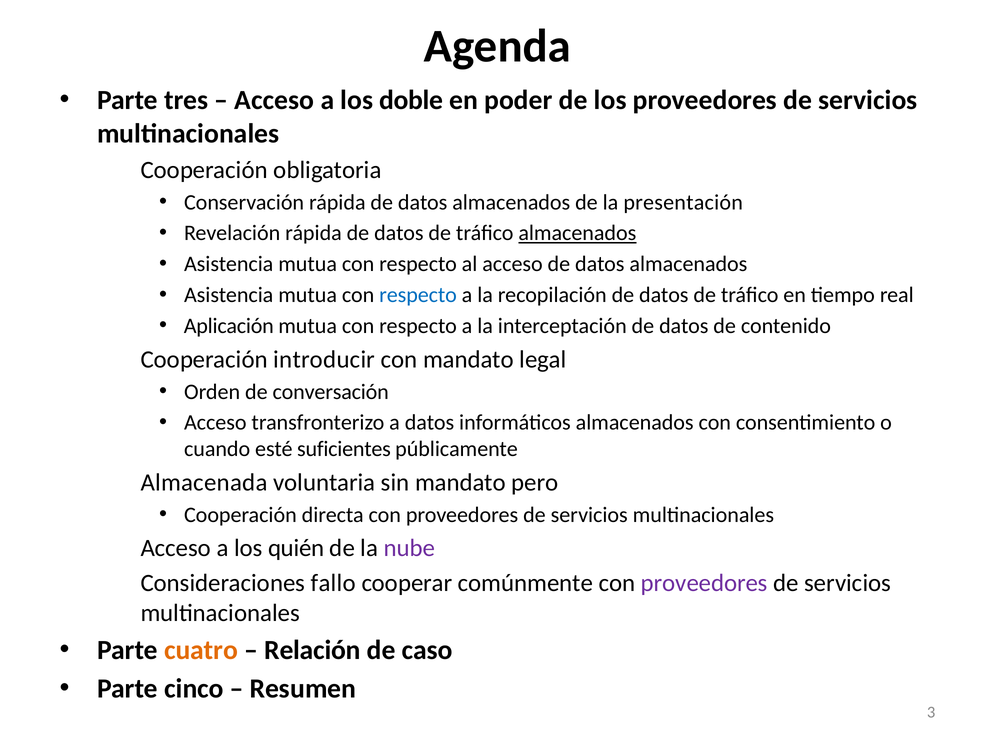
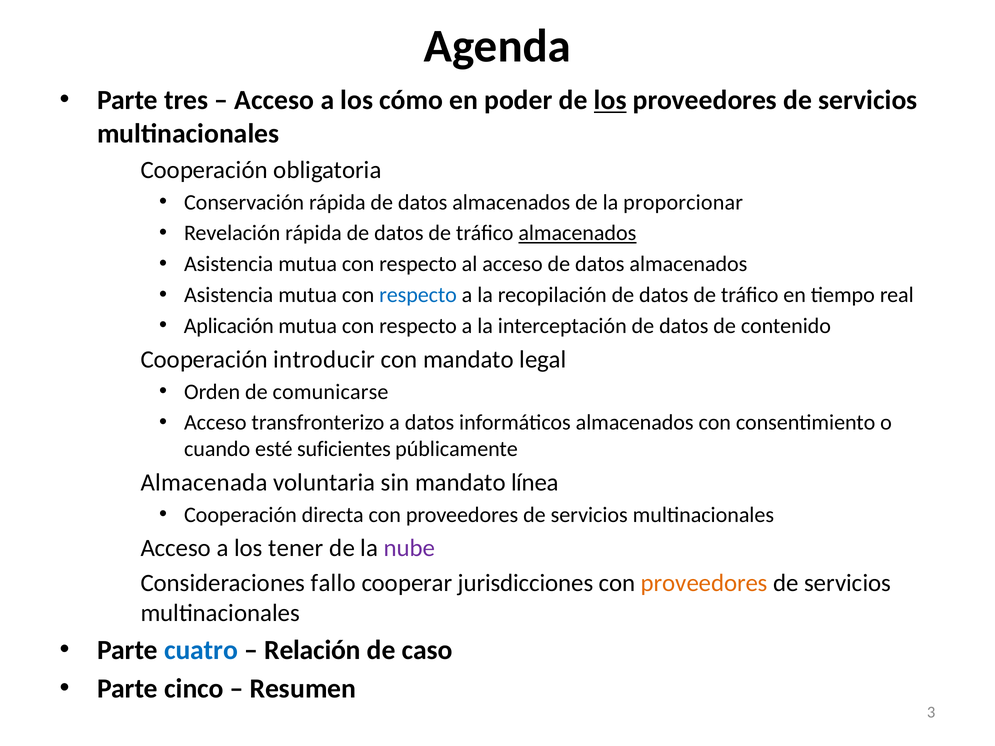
doble: doble -> cómo
los at (610, 100) underline: none -> present
presentación: presentación -> proporcionar
conversación: conversación -> comunicarse
pero: pero -> línea
quién: quién -> tener
comúnmente: comúnmente -> jurisdicciones
proveedores at (704, 583) colour: purple -> orange
cuatro colour: orange -> blue
